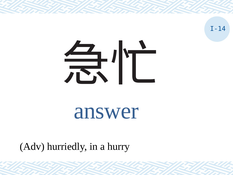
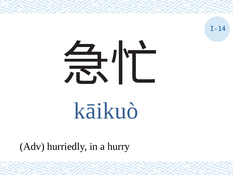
answer: answer -> kāikuò
